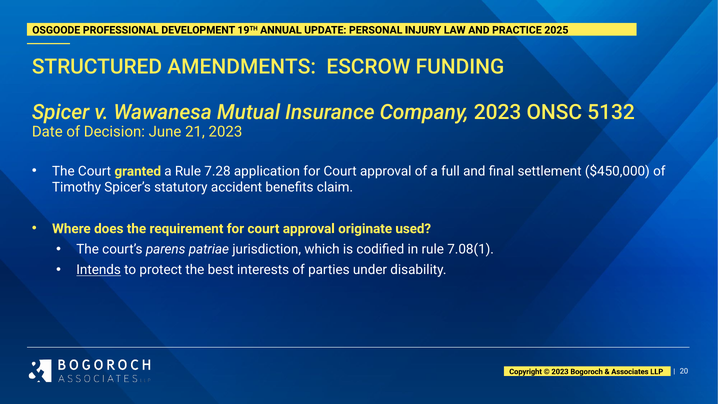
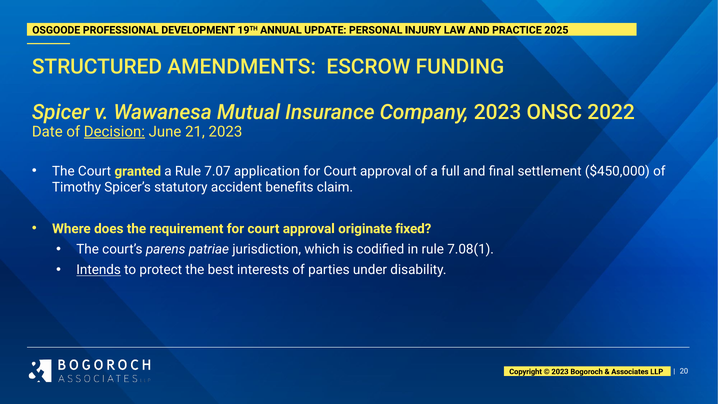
5132: 5132 -> 2022
Decision underline: none -> present
7.28: 7.28 -> 7.07
used: used -> fixed
